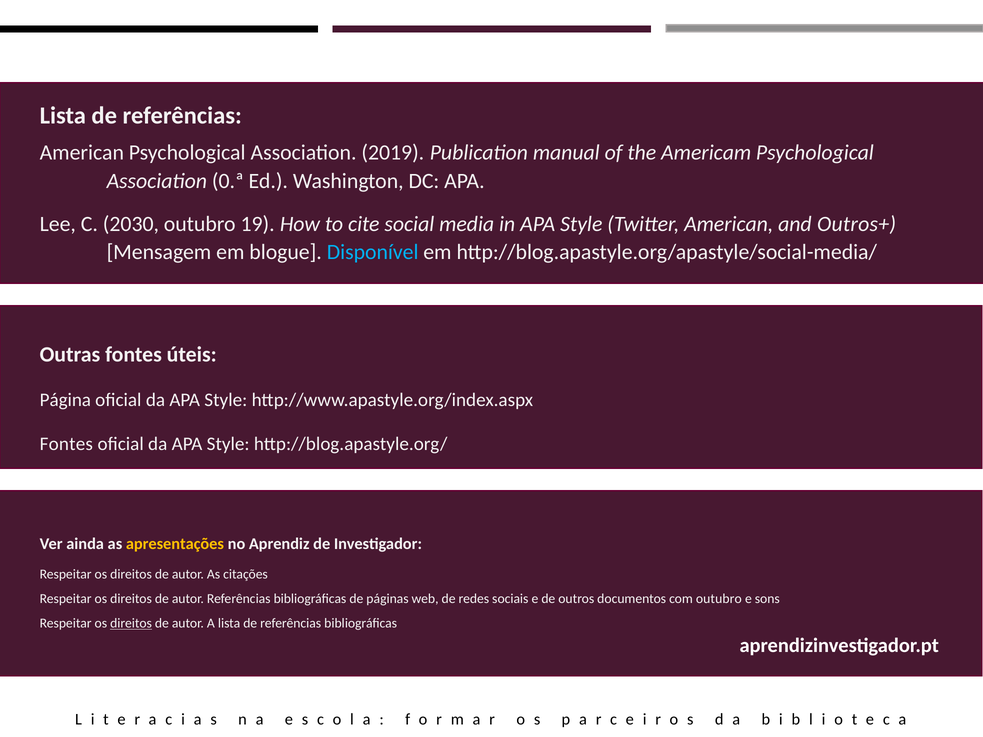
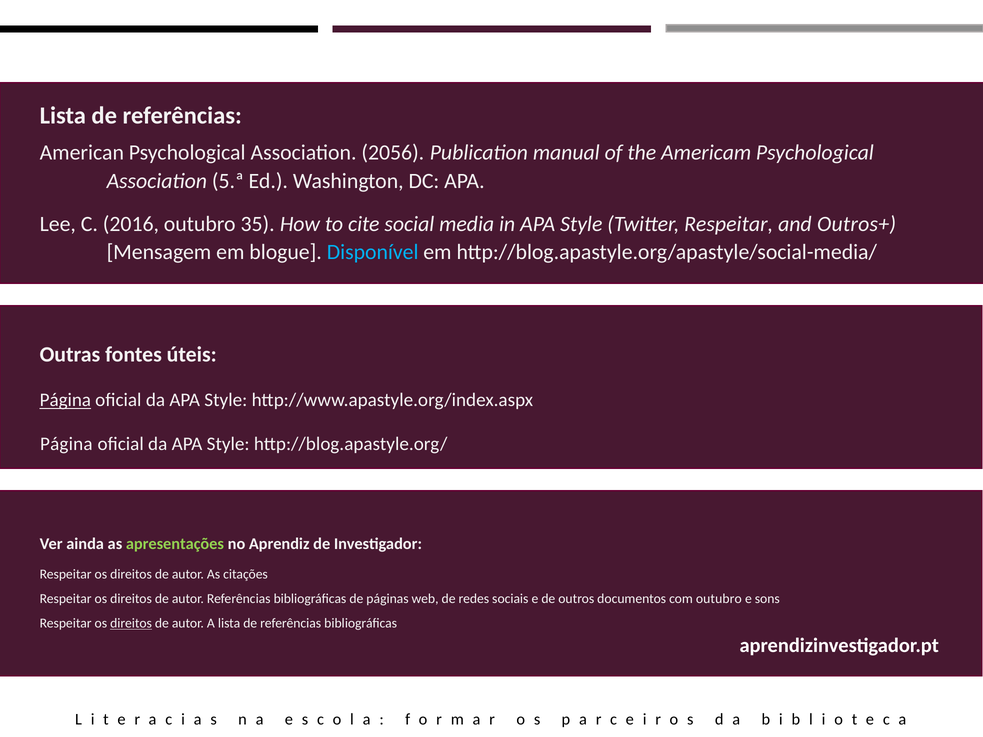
2019: 2019 -> 2056
0.ª: 0.ª -> 5.ª
2030: 2030 -> 2016
19: 19 -> 35
Twitter American: American -> Respeitar
Página at (65, 400) underline: none -> present
Fontes at (66, 444): Fontes -> Página
apresentações colour: yellow -> light green
